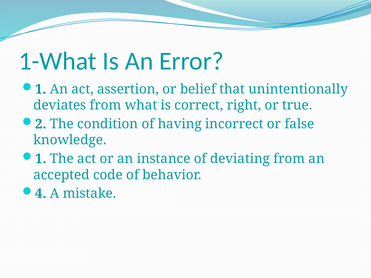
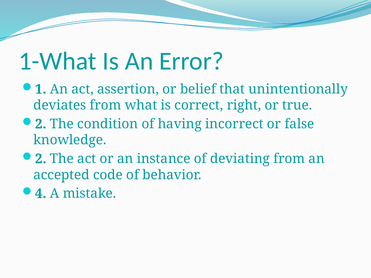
1 at (41, 159): 1 -> 2
